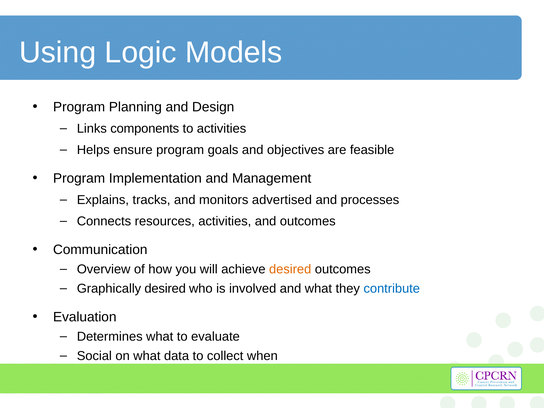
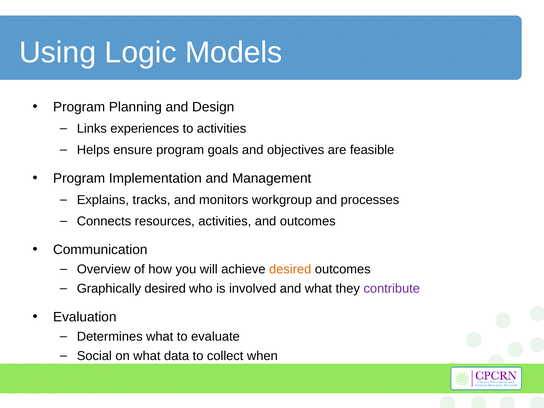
components: components -> experiences
advertised: advertised -> workgroup
contribute colour: blue -> purple
